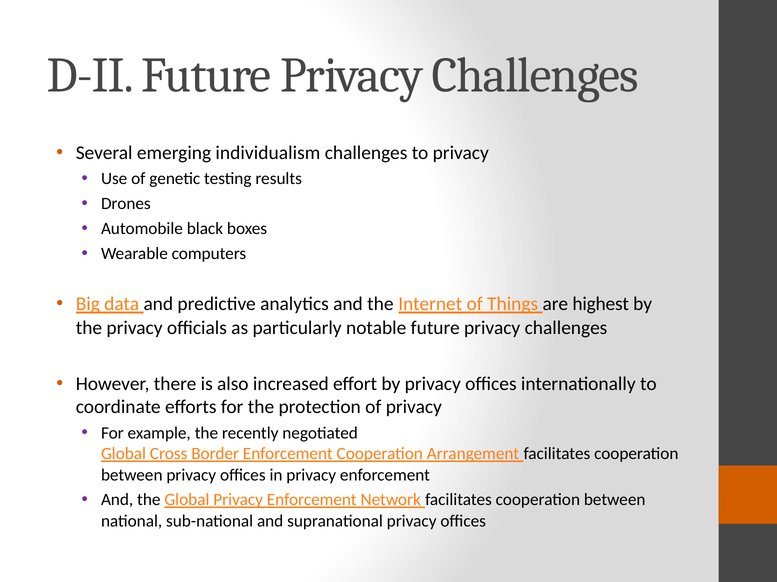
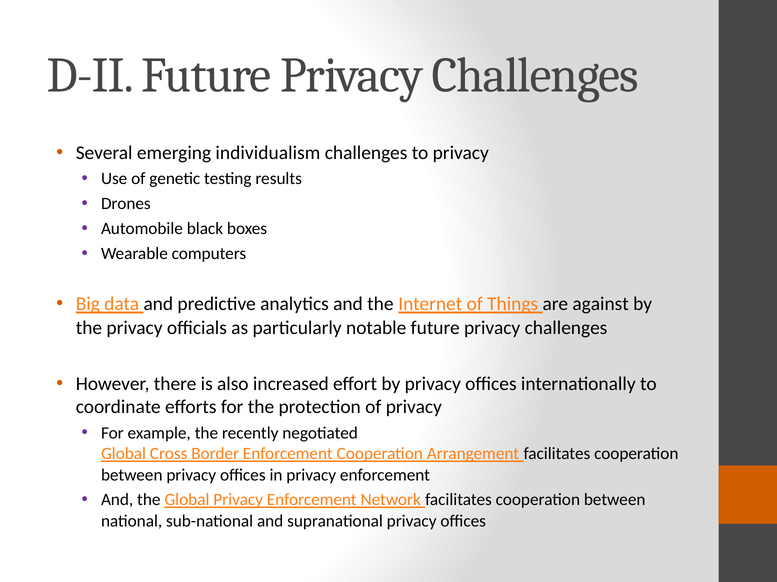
highest: highest -> against
